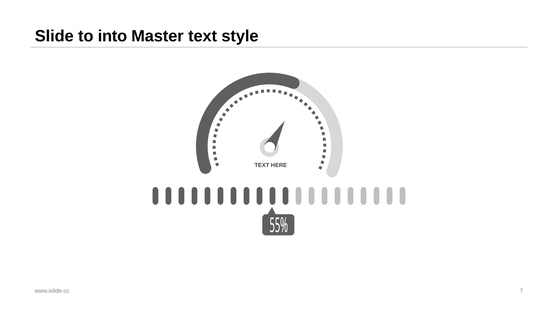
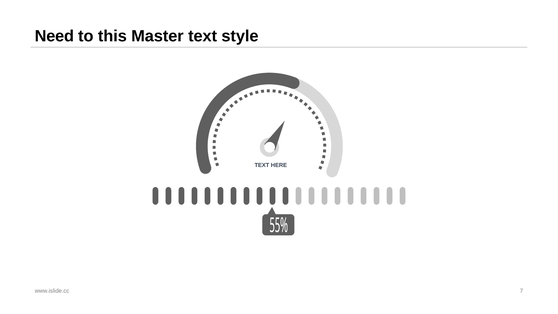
Slide: Slide -> Need
into: into -> this
